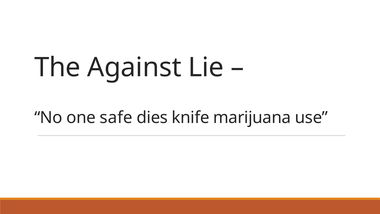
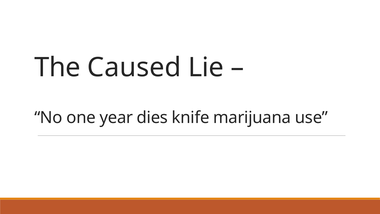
Against: Against -> Caused
safe: safe -> year
